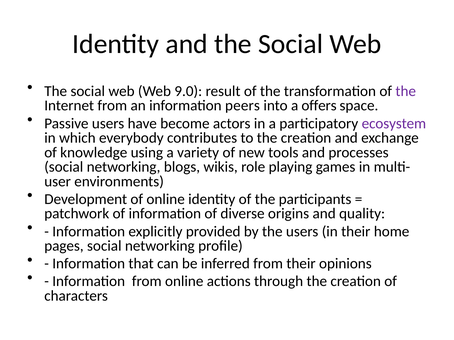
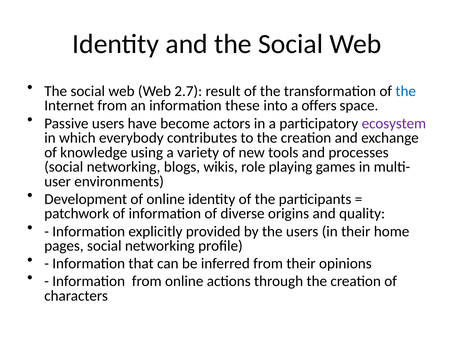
9.0: 9.0 -> 2.7
the at (406, 91) colour: purple -> blue
peers: peers -> these
